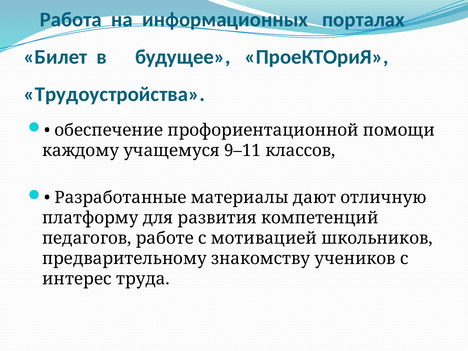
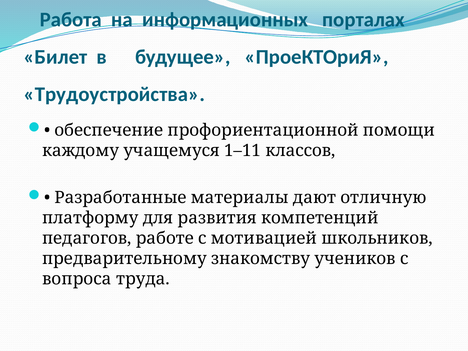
9–11: 9–11 -> 1–11
интерес: интерес -> вопроса
